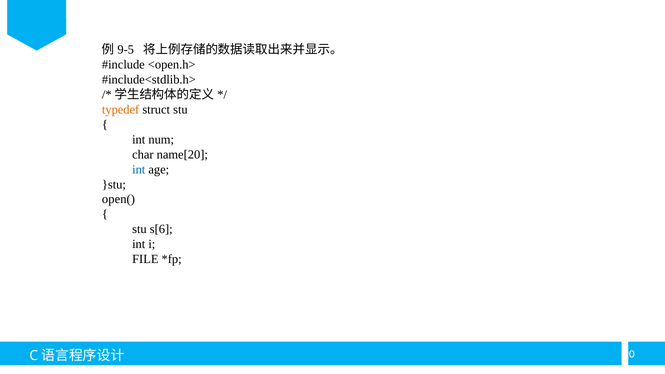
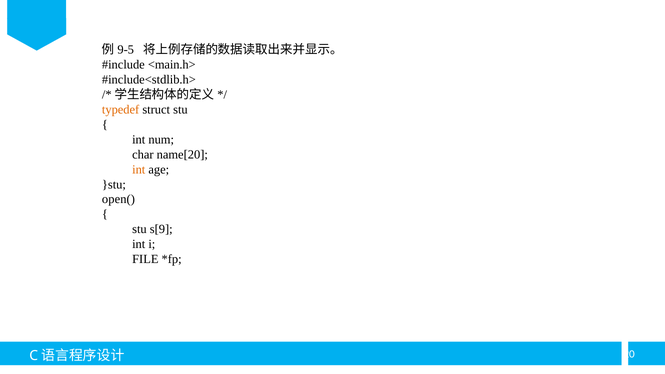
<open.h>: <open.h> -> <main.h>
int at (139, 169) colour: blue -> orange
s[6: s[6 -> s[9
